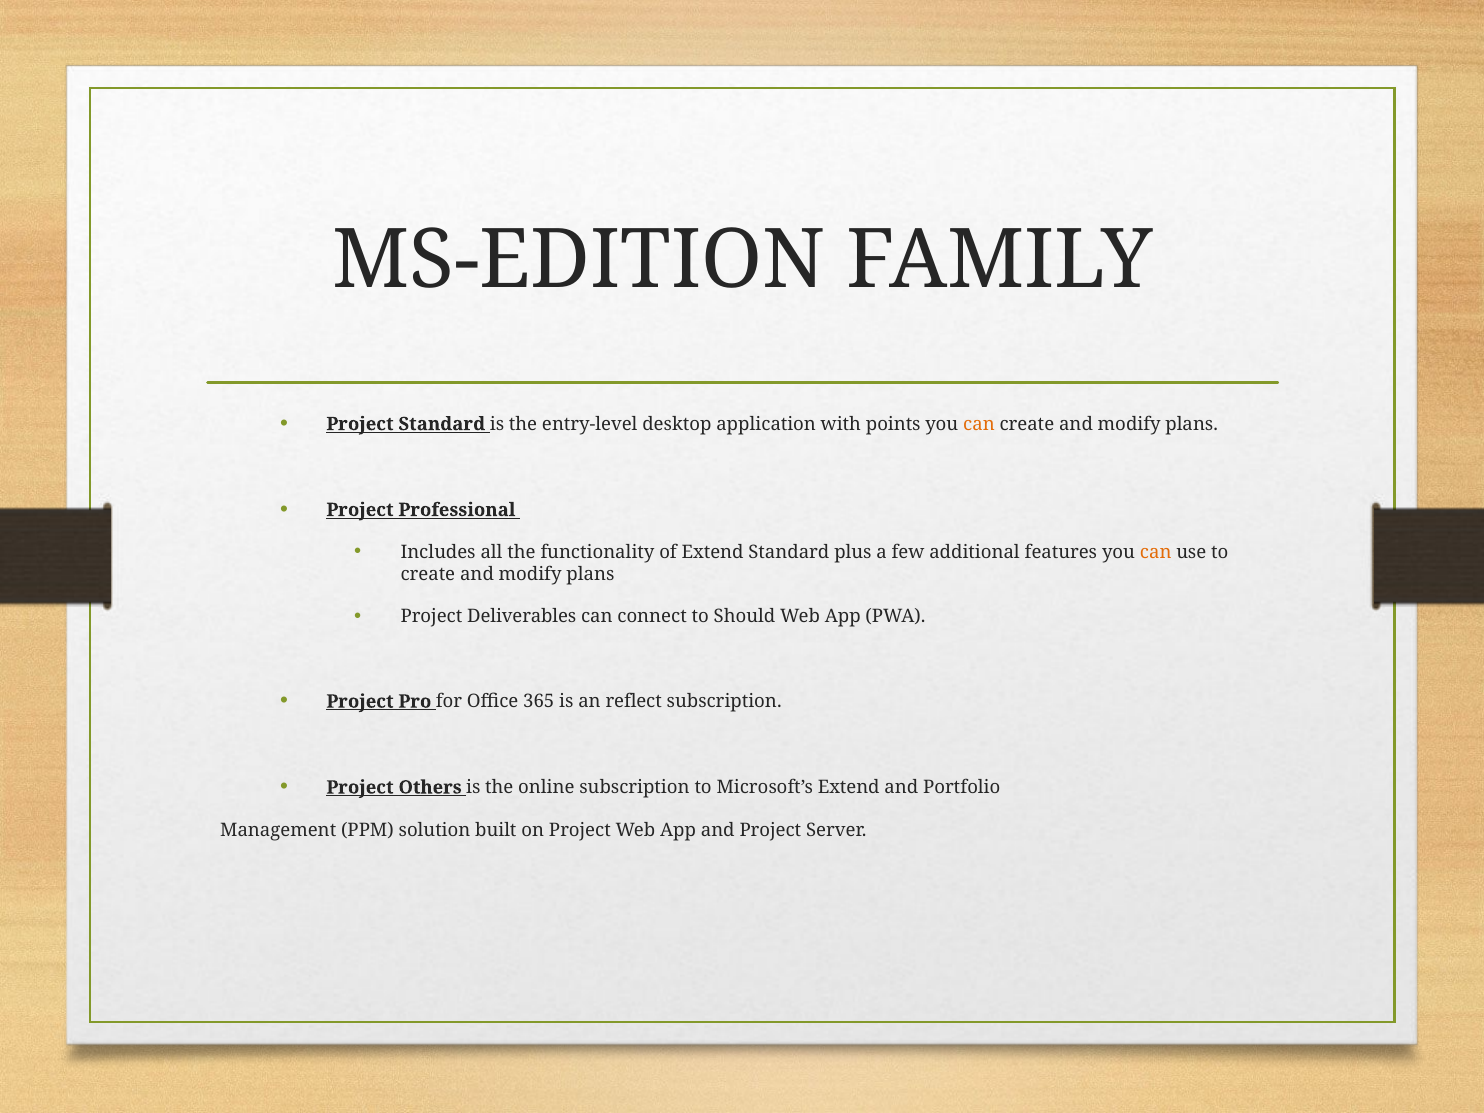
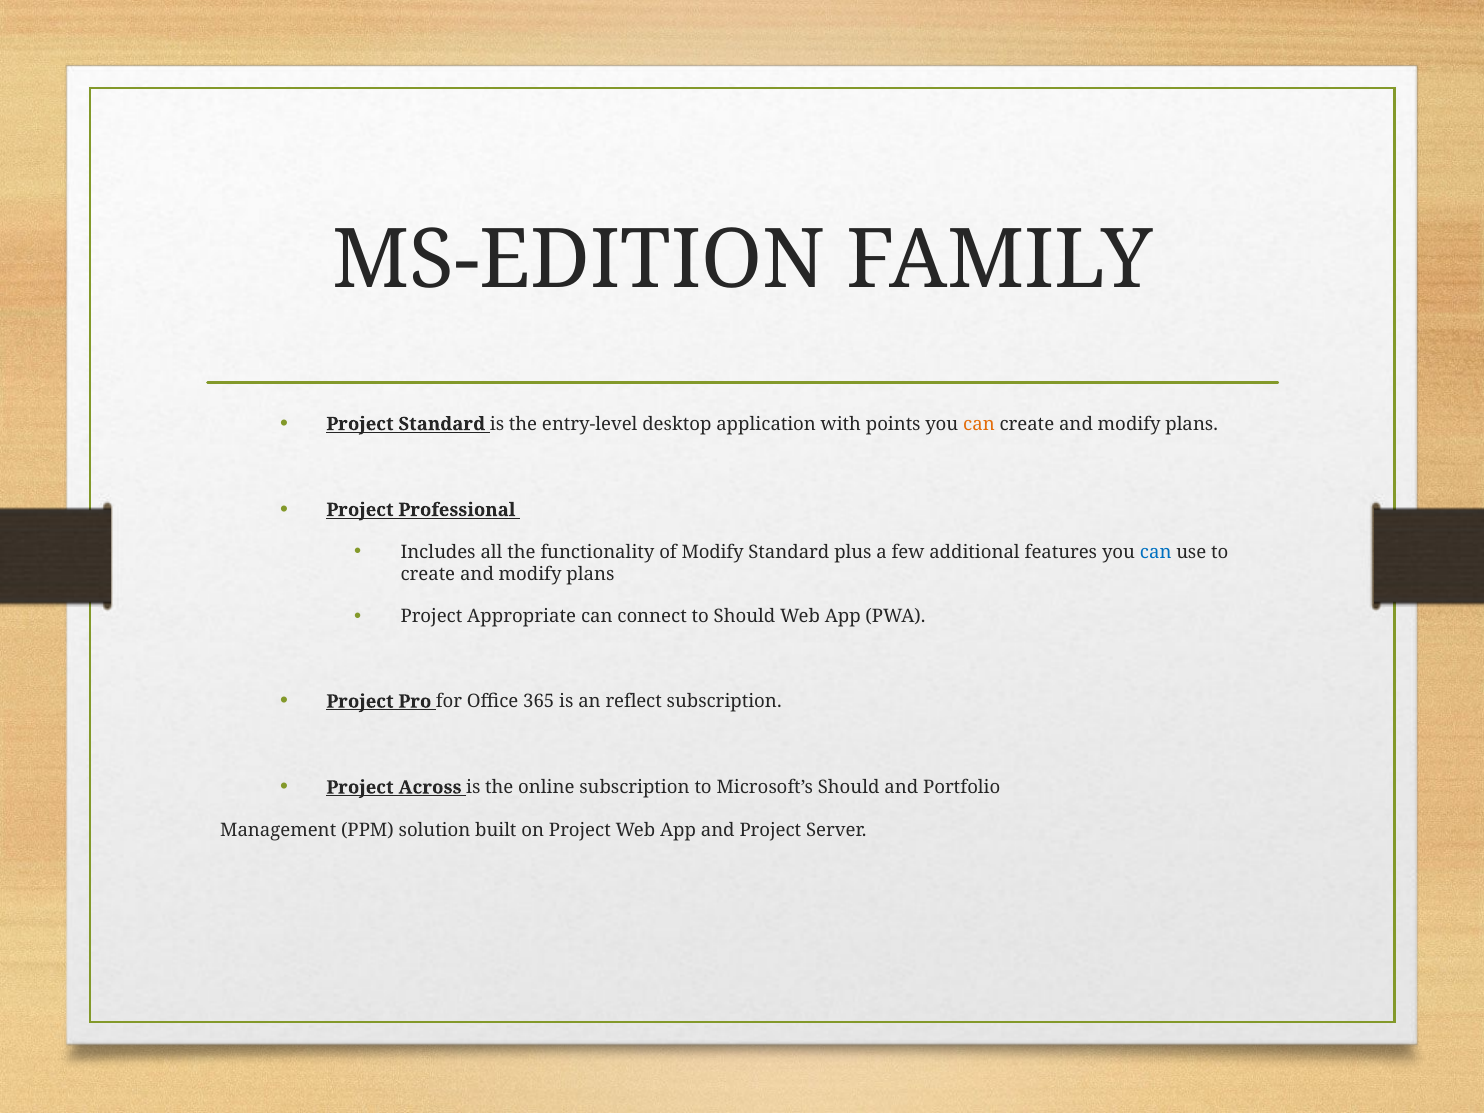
of Extend: Extend -> Modify
can at (1156, 552) colour: orange -> blue
Deliverables: Deliverables -> Appropriate
Others: Others -> Across
Microsoft’s Extend: Extend -> Should
